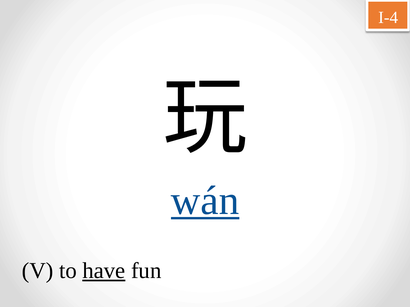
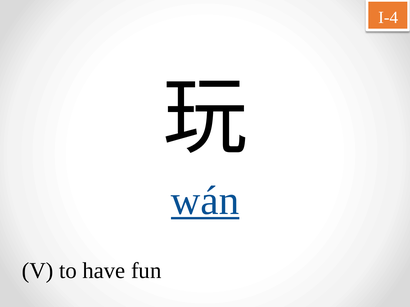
have underline: present -> none
